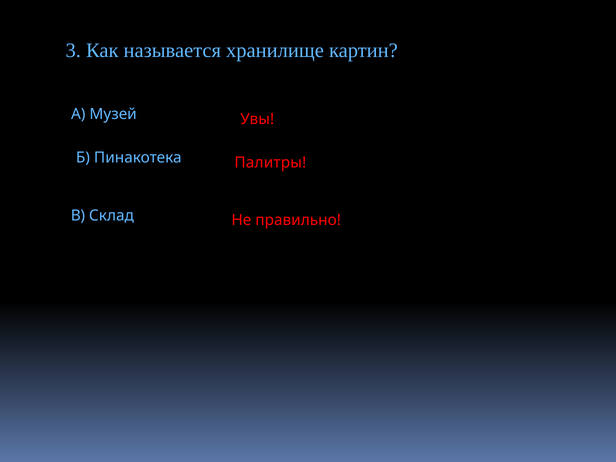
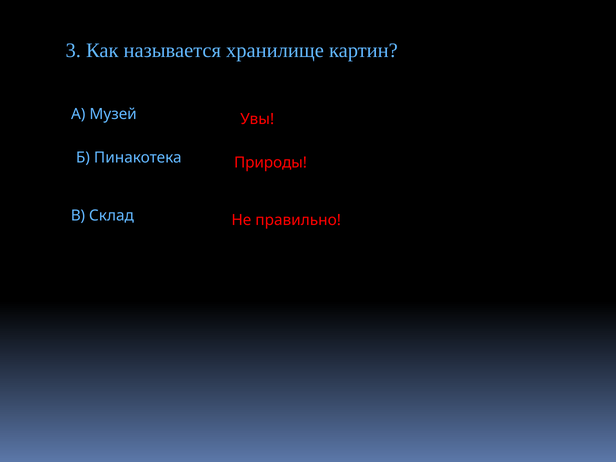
Палитры: Палитры -> Природы
